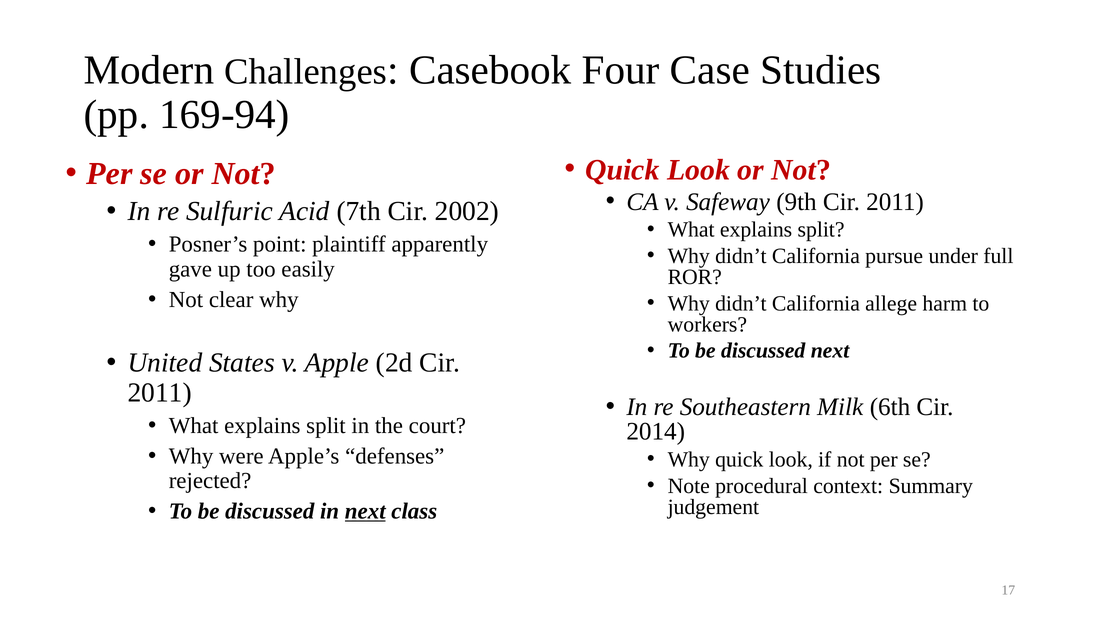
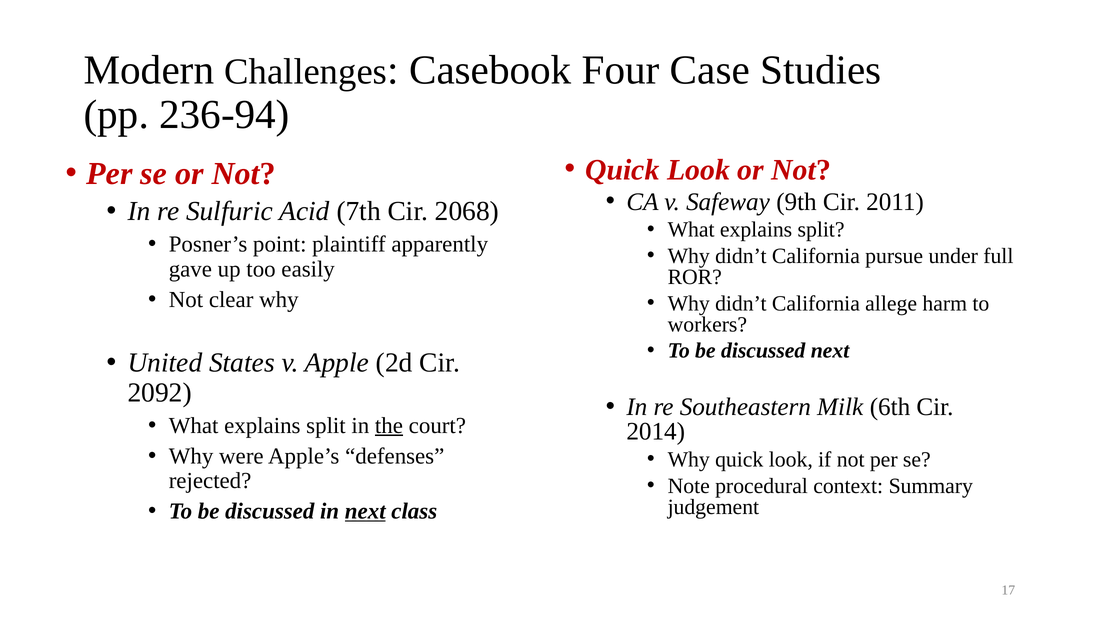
169-94: 169-94 -> 236-94
2002: 2002 -> 2068
2011 at (160, 393): 2011 -> 2092
the underline: none -> present
